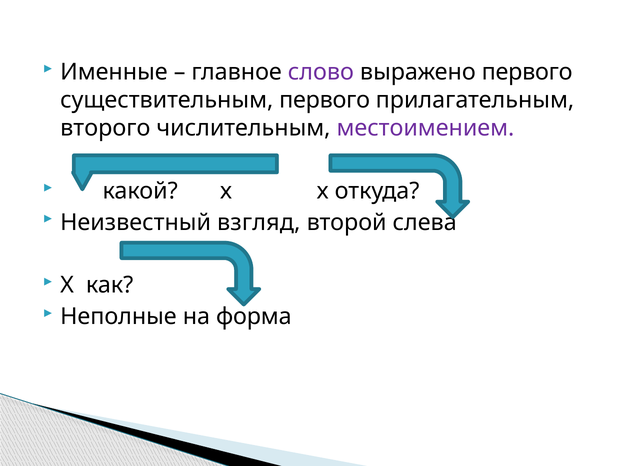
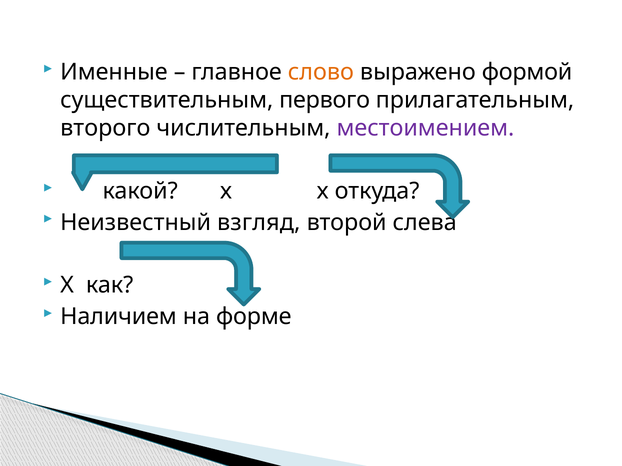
слово colour: purple -> orange
выражено первого: первого -> формой
Неполные: Неполные -> Наличием
форма: форма -> форме
